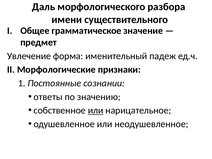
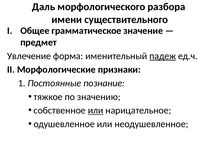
падеж underline: none -> present
сознании: сознании -> познание
ответы: ответы -> тяжкое
